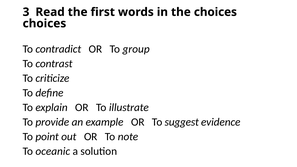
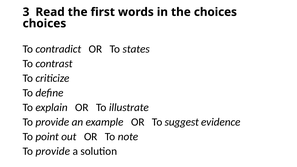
group: group -> states
oceanic at (53, 151): oceanic -> provide
